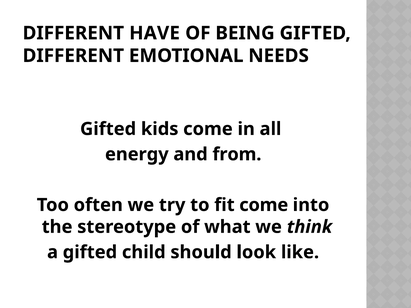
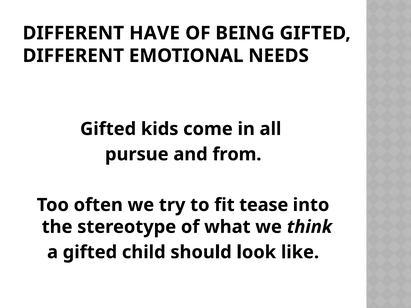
energy: energy -> pursue
fit come: come -> tease
